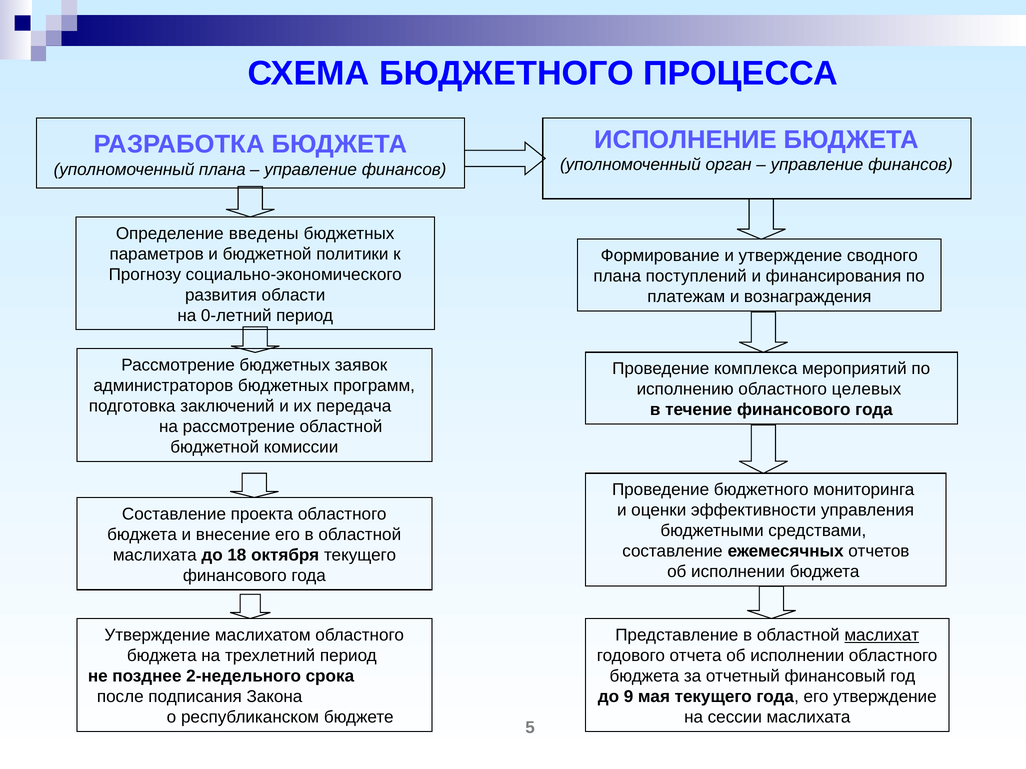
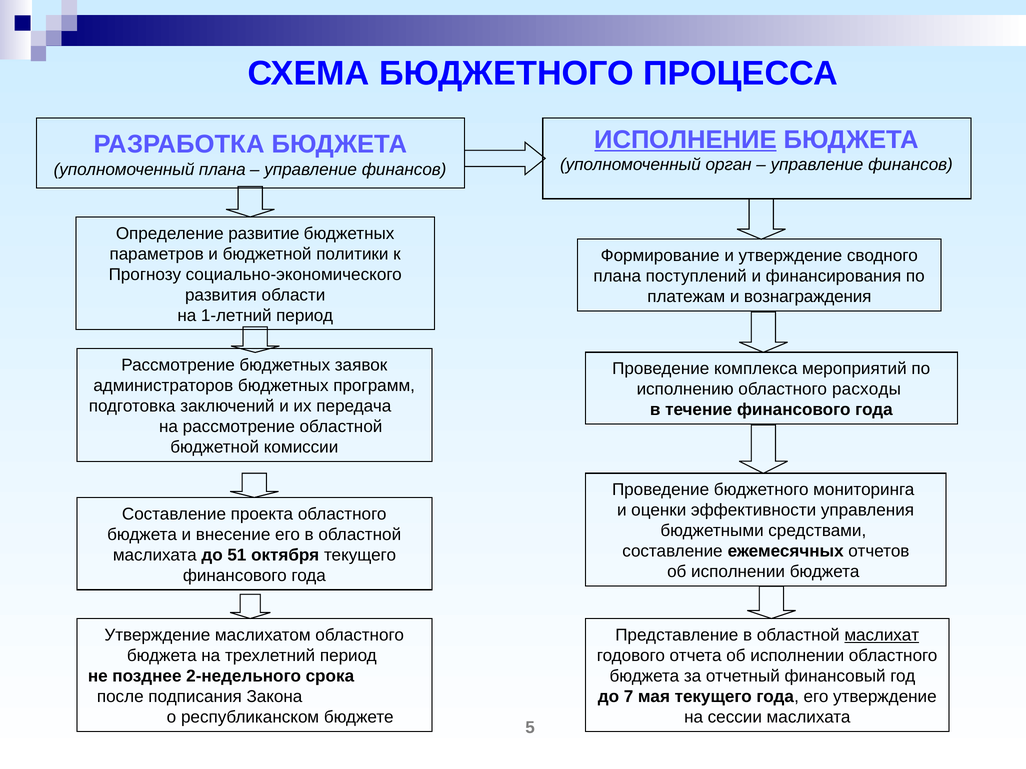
ИСПОЛНЕНИЕ underline: none -> present
введены: введены -> развитие
0-летний: 0-летний -> 1-летний
целевых: целевых -> расходы
18: 18 -> 51
9: 9 -> 7
